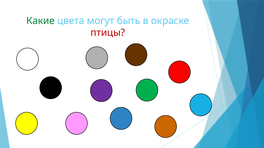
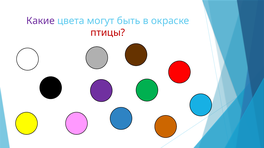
Какие colour: green -> purple
